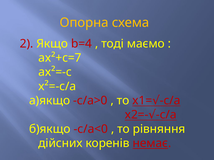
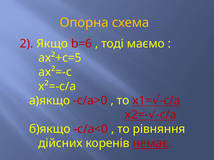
b=4: b=4 -> b=6
ax²+c=7: ax²+c=7 -> ax²+c=5
